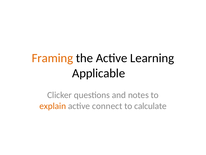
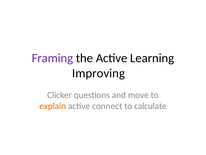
Framing colour: orange -> purple
Applicable: Applicable -> Improving
notes: notes -> move
